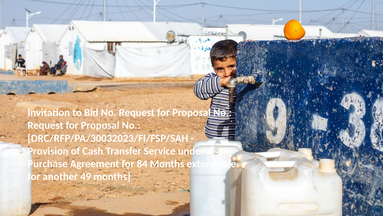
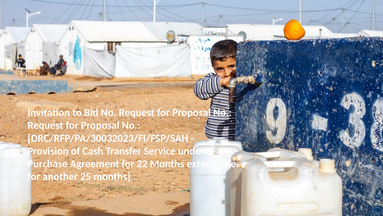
84: 84 -> 22
49: 49 -> 25
